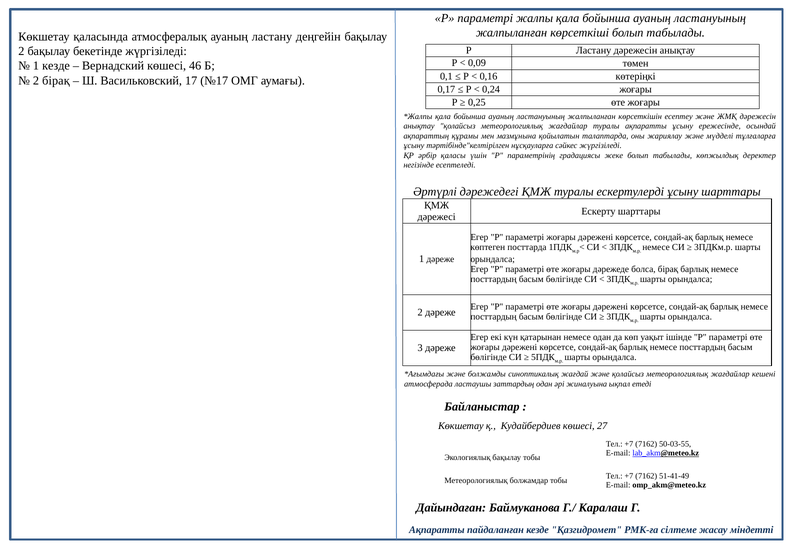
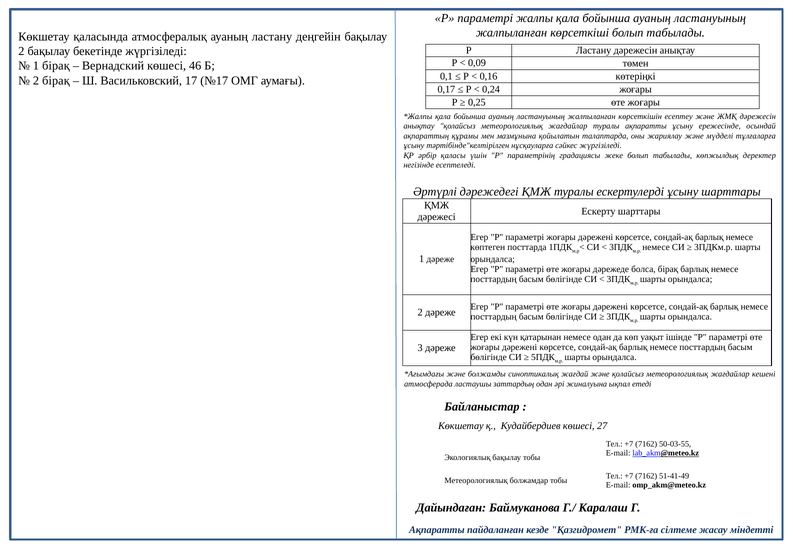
1 кезде: кезде -> бірақ
